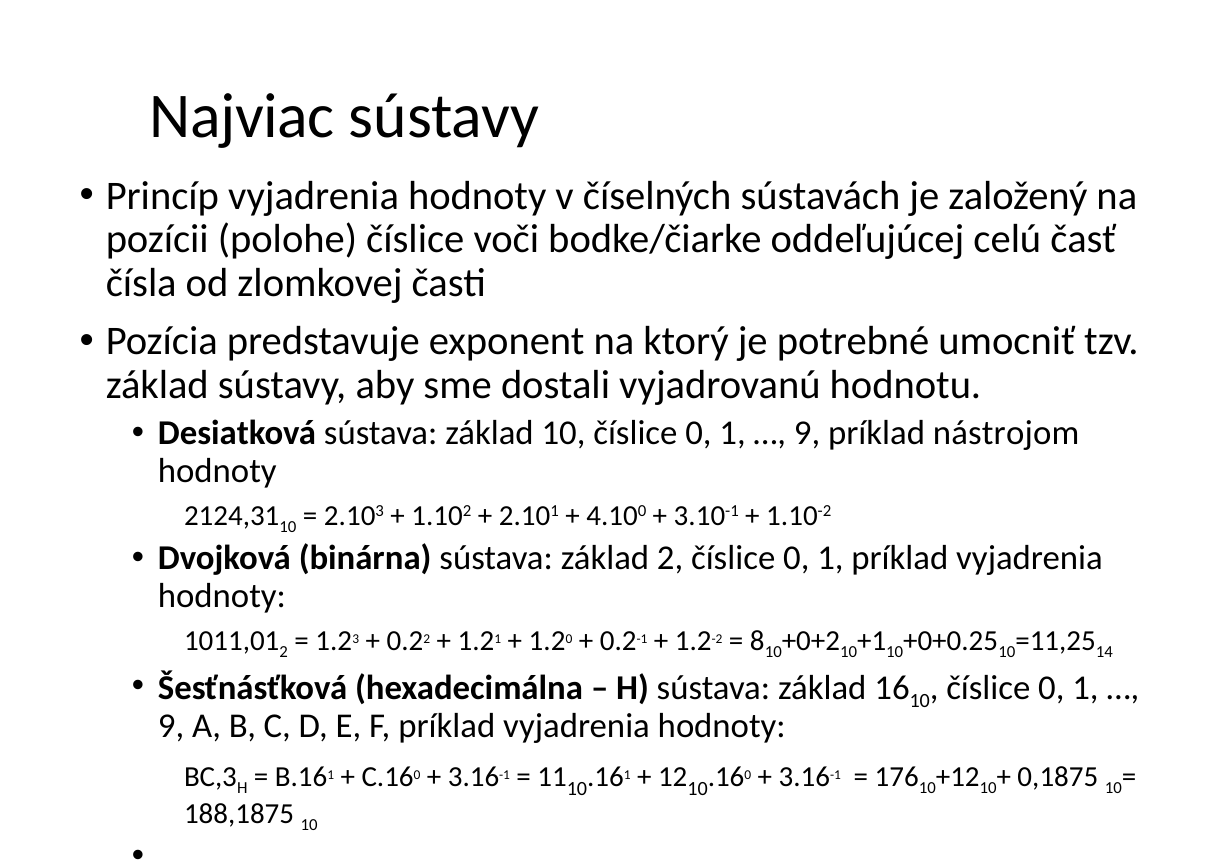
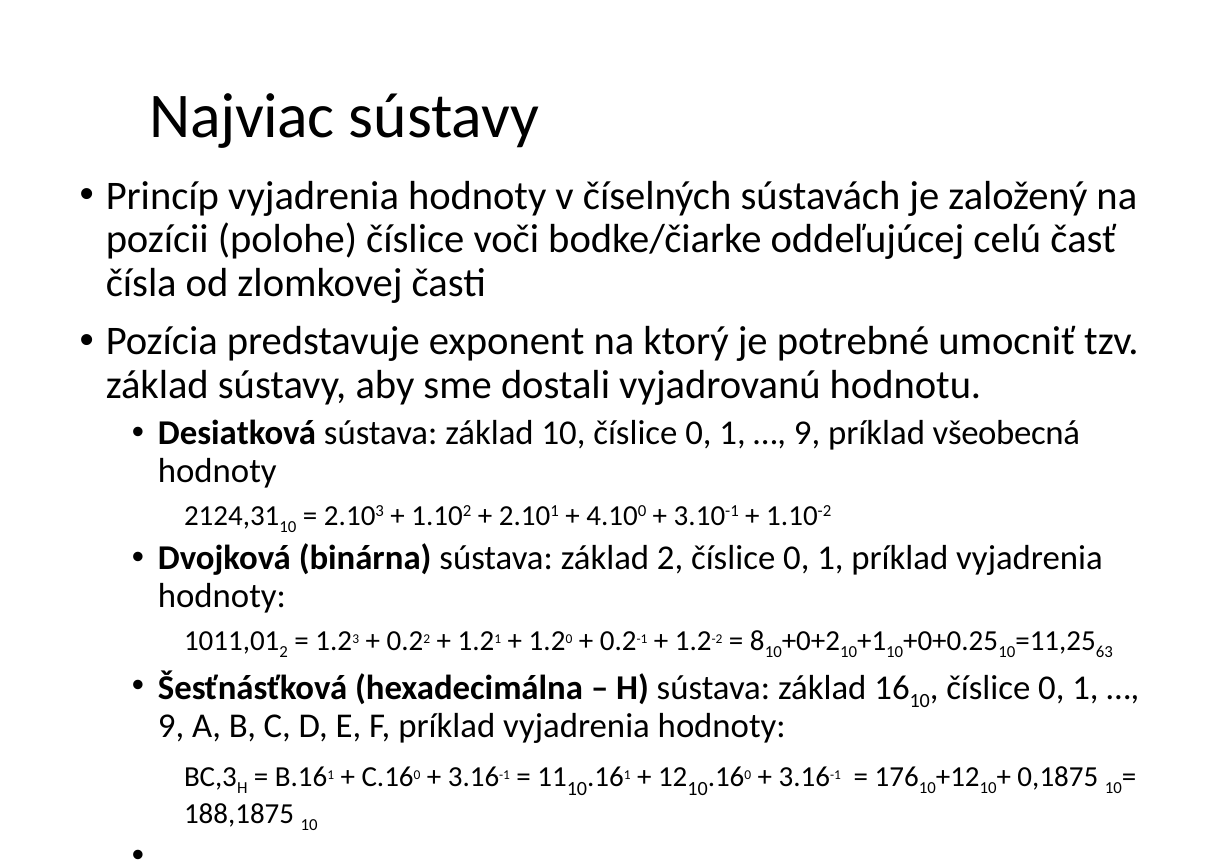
nástrojom: nástrojom -> všeobecná
14: 14 -> 63
